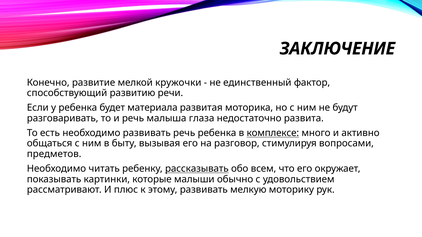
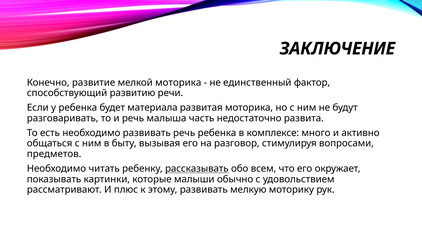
мелкой кружочки: кружочки -> моторика
глаза: глаза -> часть
комплексе underline: present -> none
